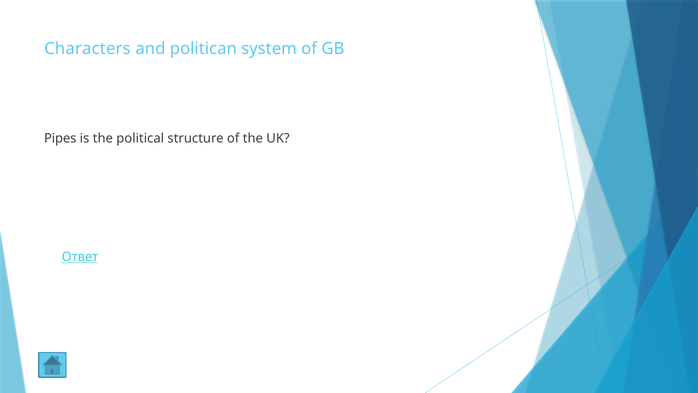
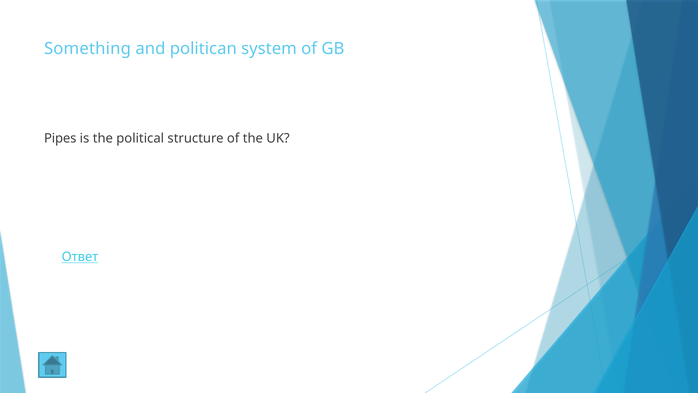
Characters: Characters -> Something
